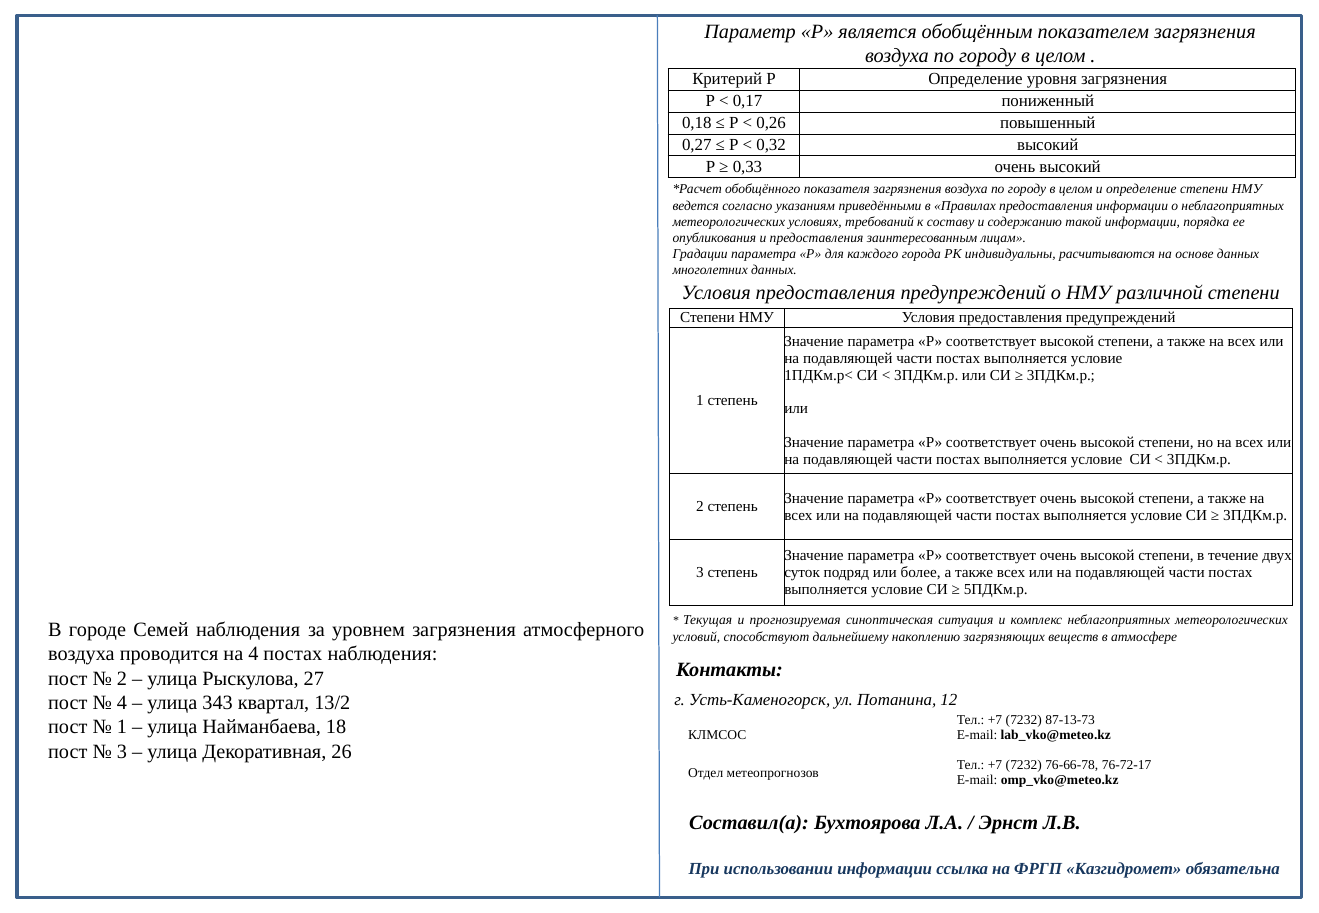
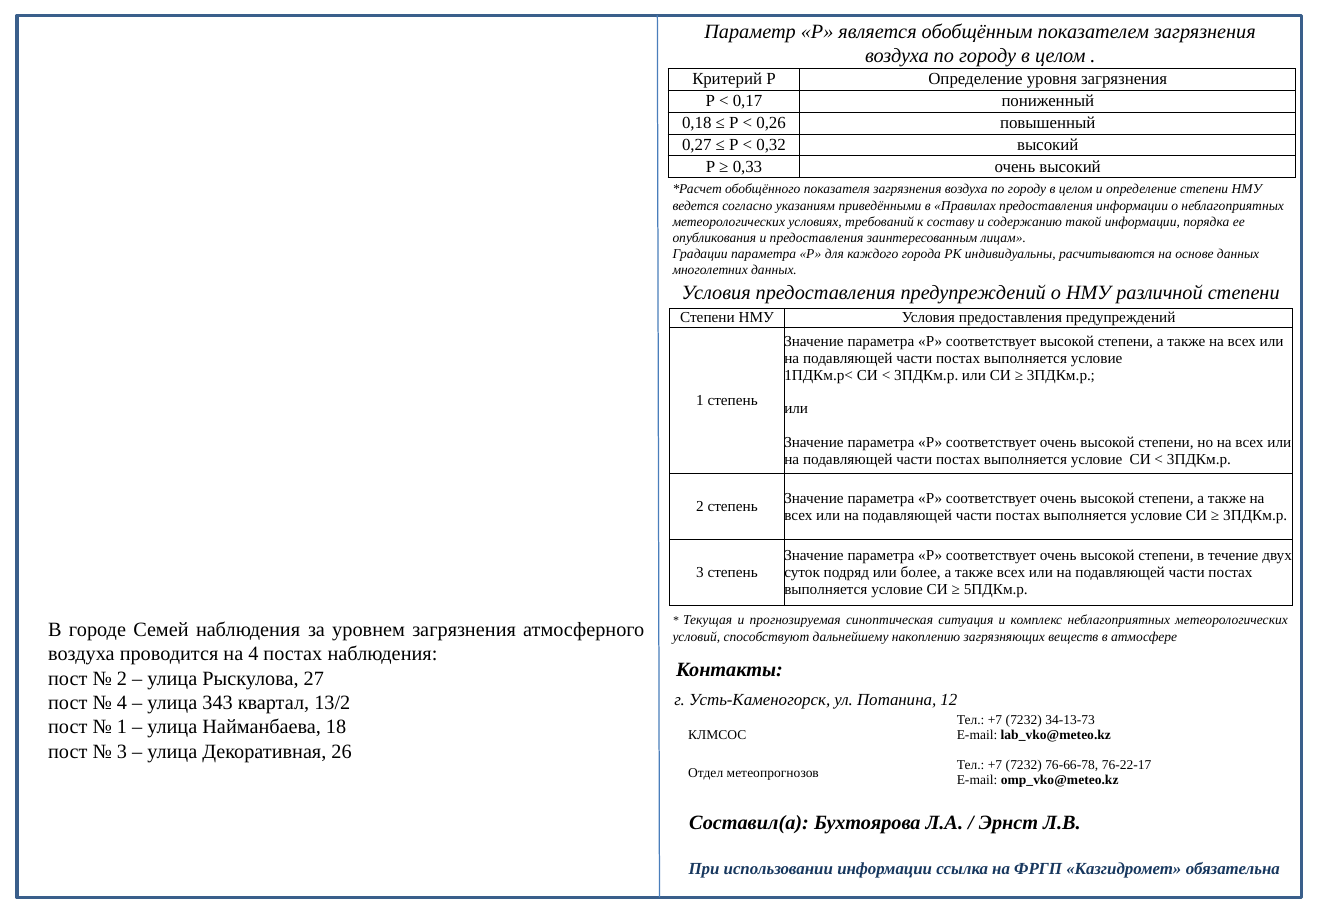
87-13-73: 87-13-73 -> 34-13-73
76-72-17: 76-72-17 -> 76-22-17
